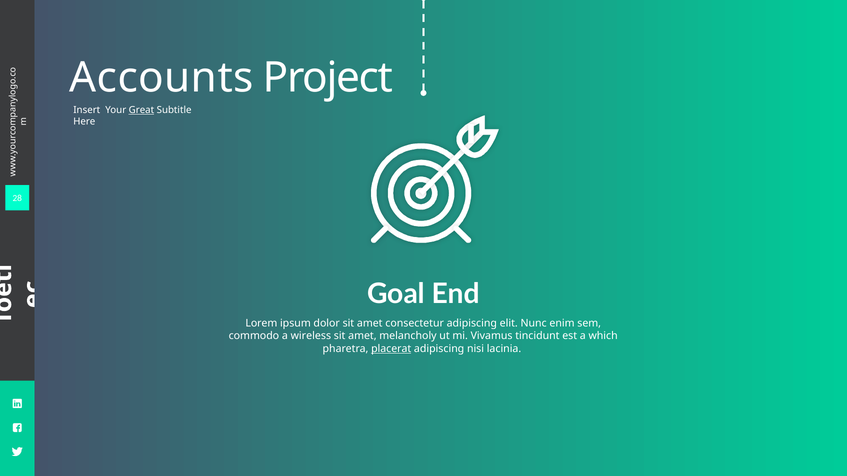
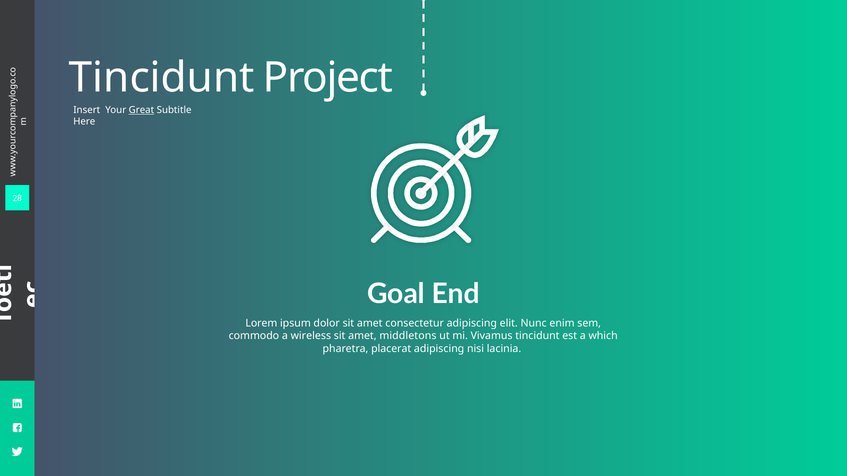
Accounts at (161, 78): Accounts -> Tincidunt
melancholy: melancholy -> middletons
placerat underline: present -> none
